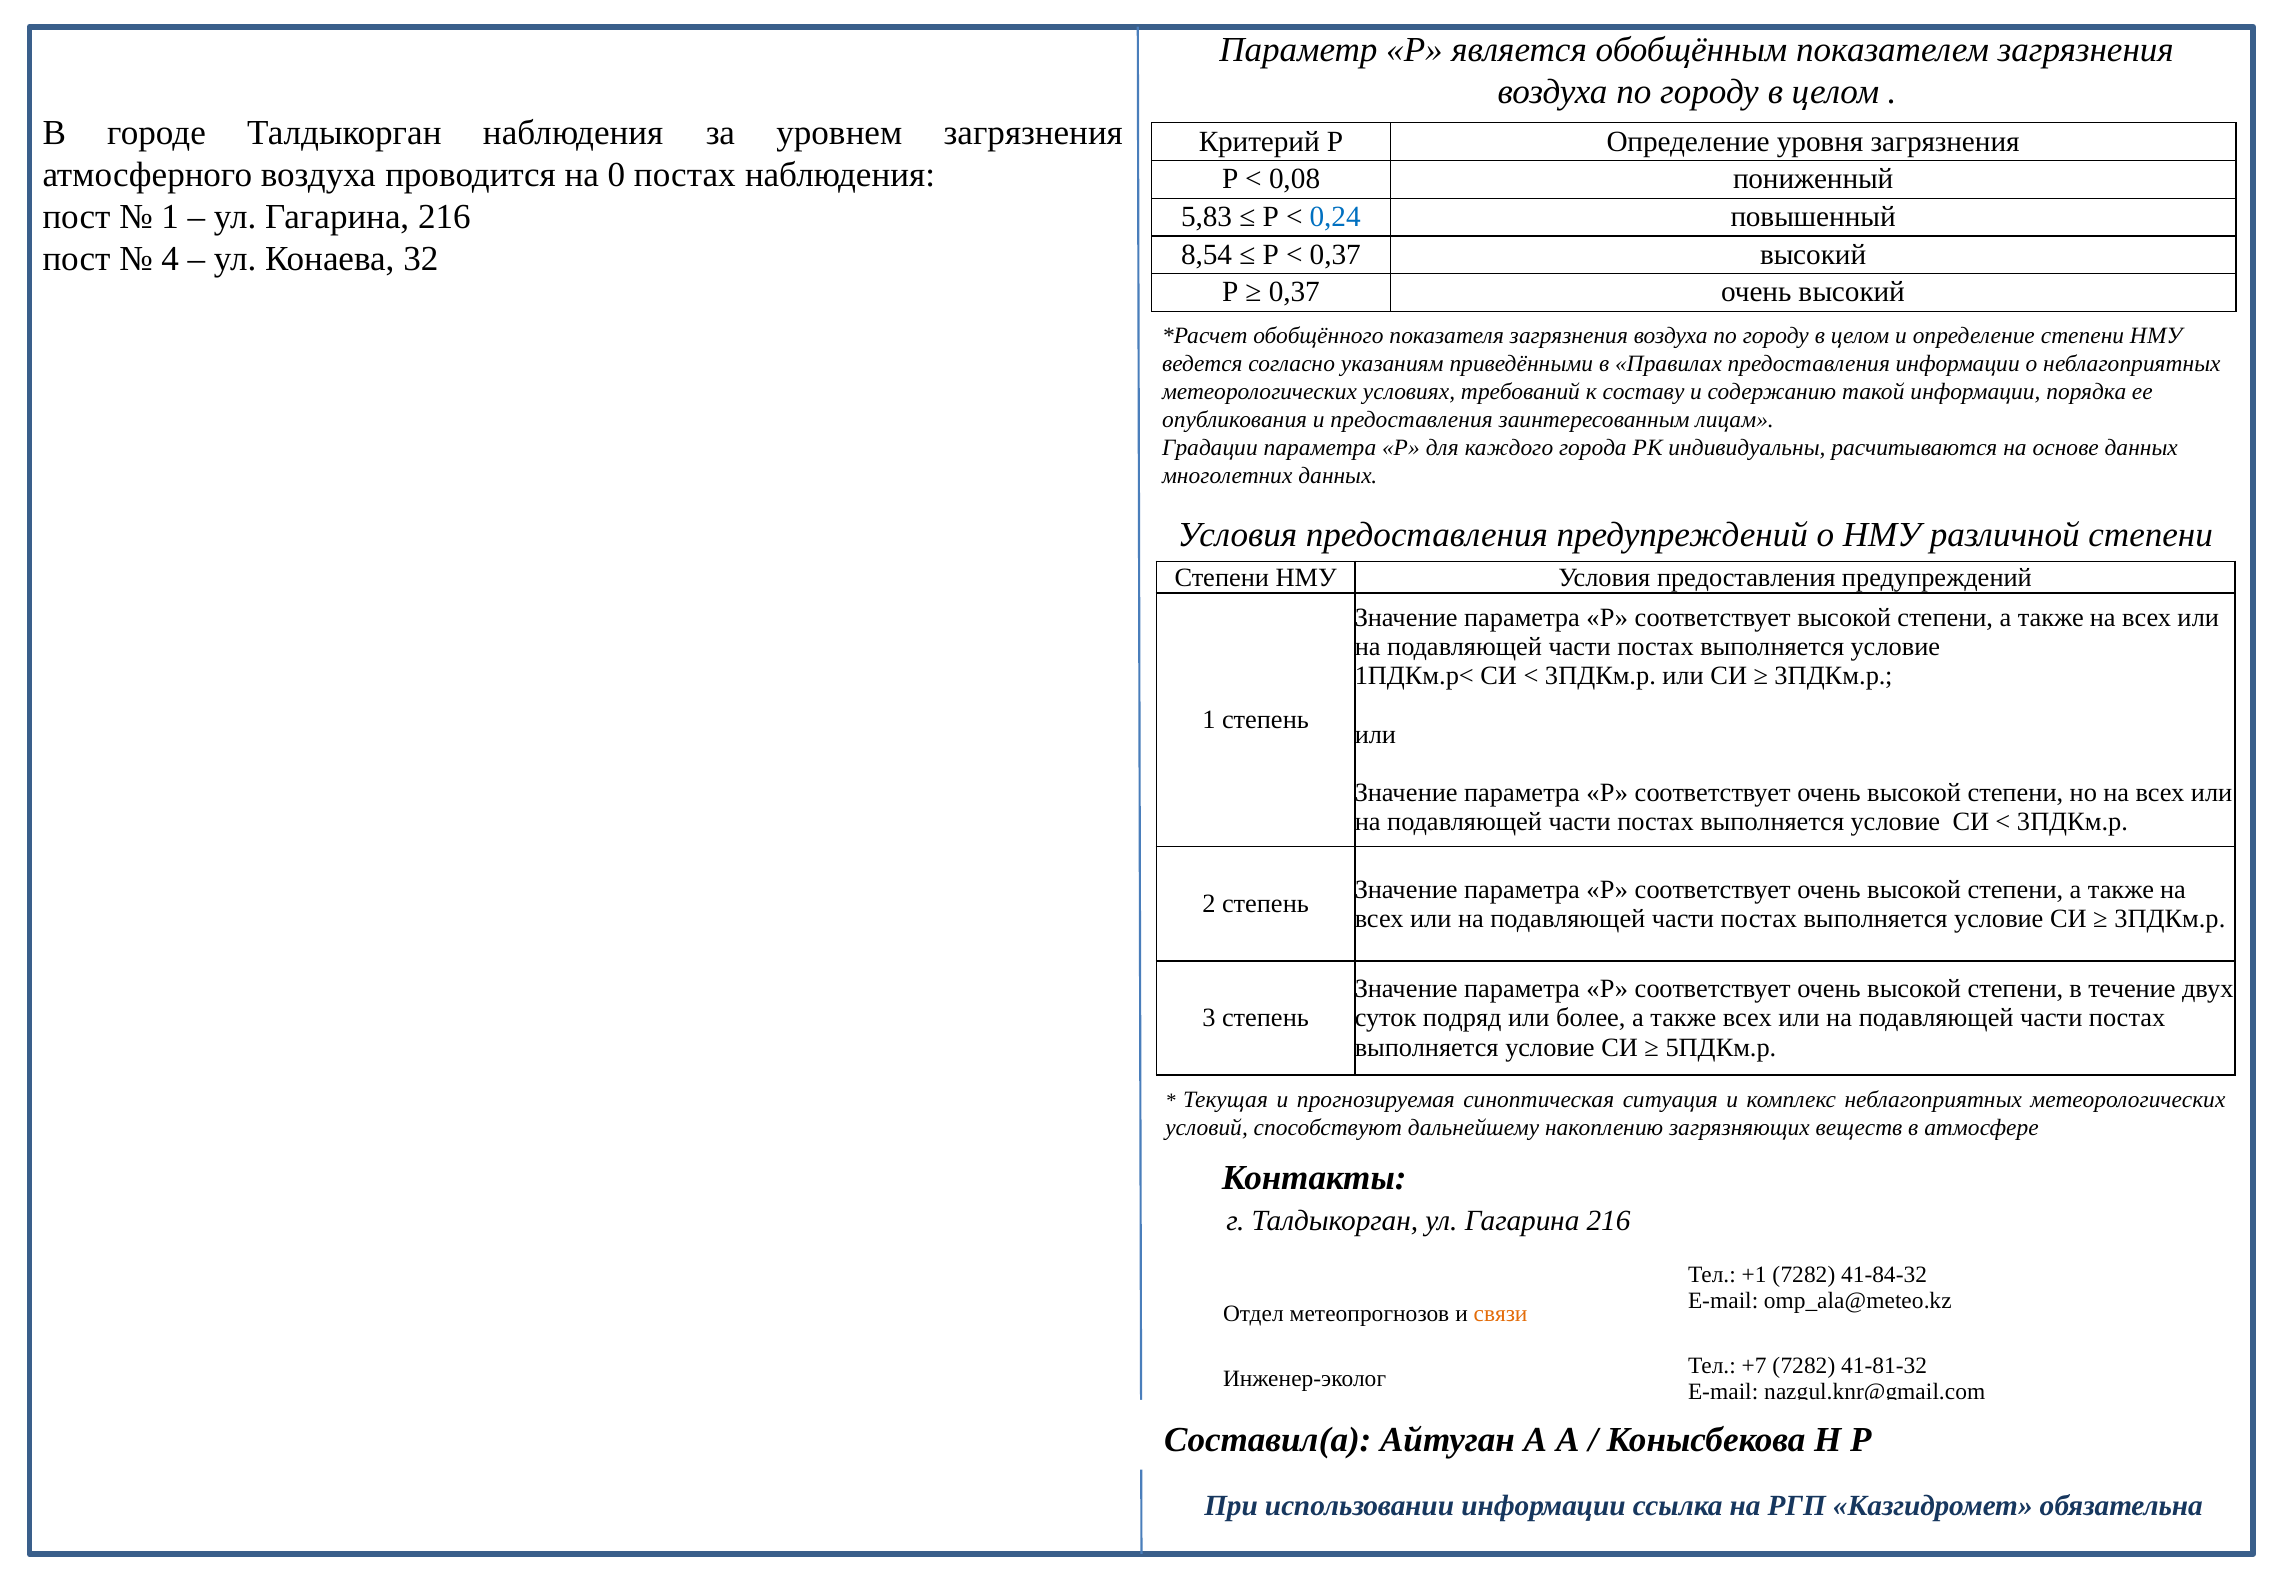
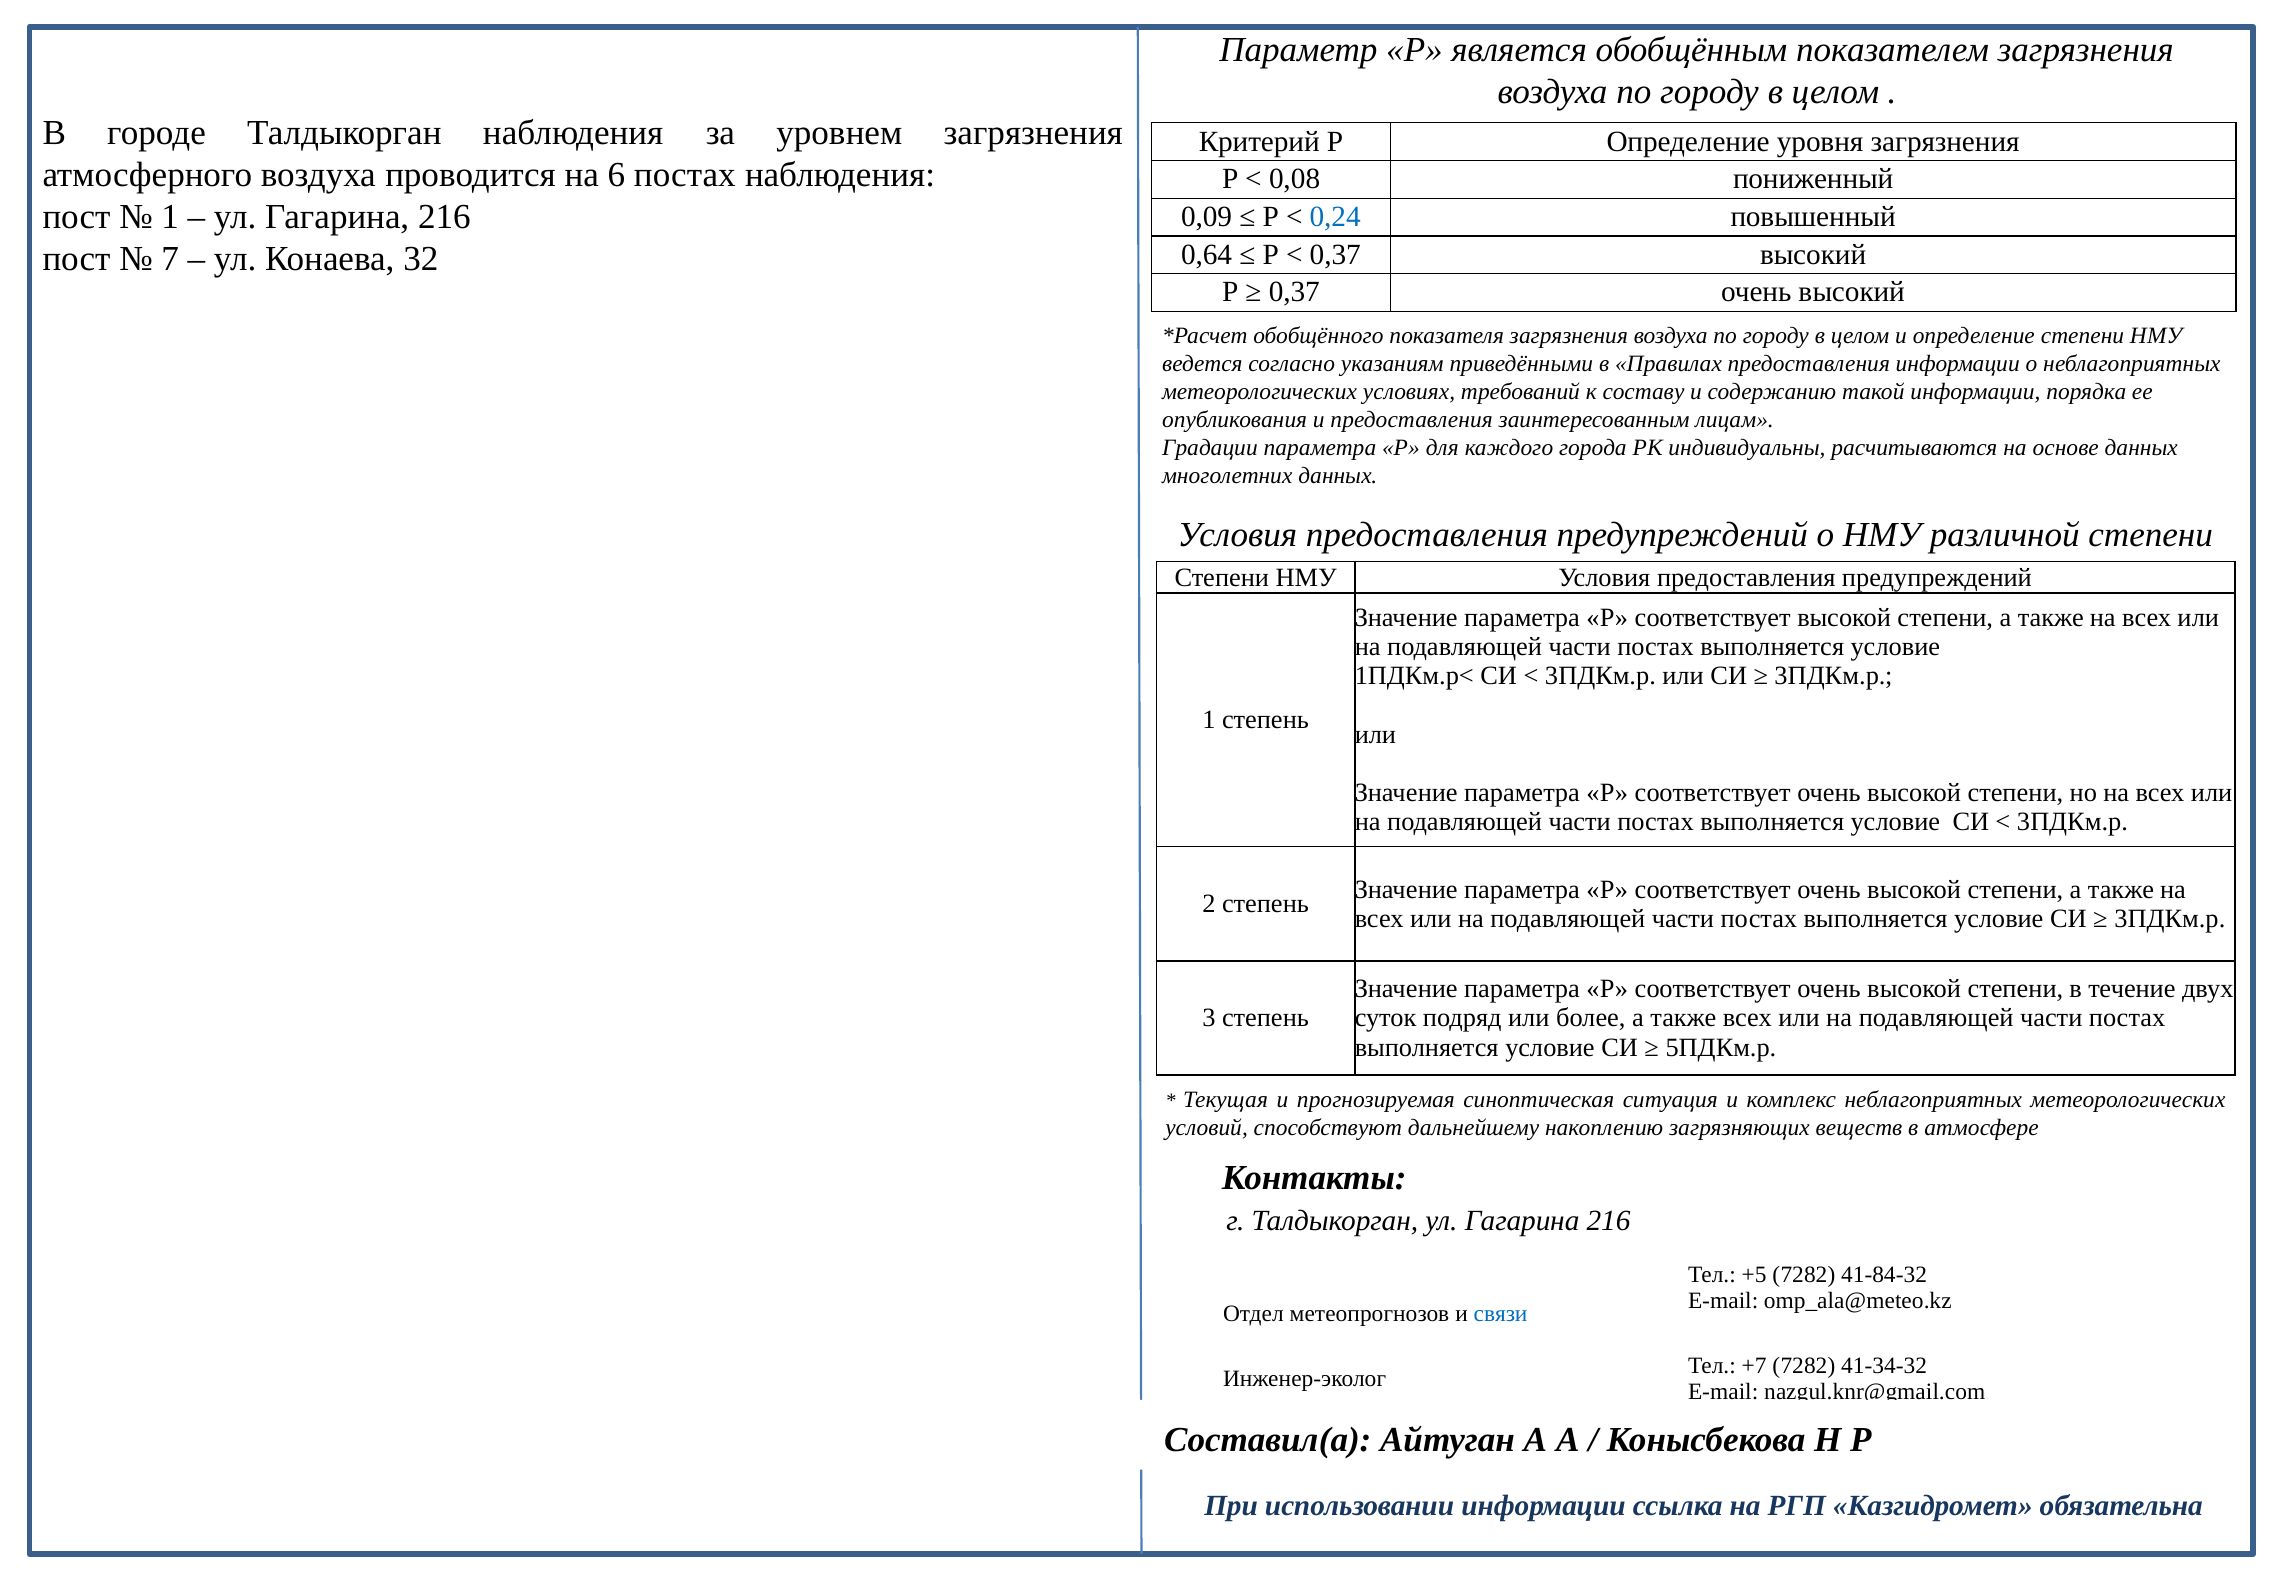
0: 0 -> 6
5,83: 5,83 -> 0,09
8,54: 8,54 -> 0,64
4: 4 -> 7
+1: +1 -> +5
связи colour: orange -> blue
41-81-32: 41-81-32 -> 41-34-32
